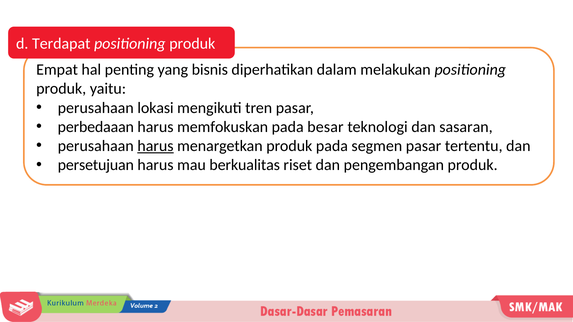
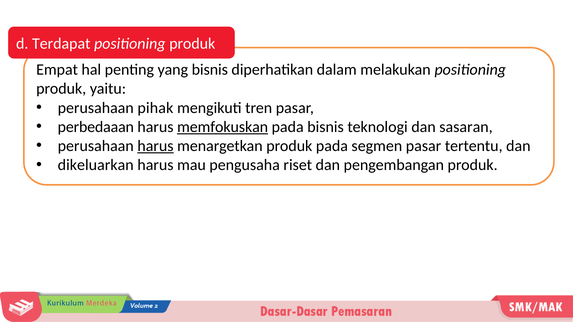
lokasi: lokasi -> pihak
memfokuskan underline: none -> present
pada besar: besar -> bisnis
persetujuan: persetujuan -> dikeluarkan
berkualitas: berkualitas -> pengusaha
